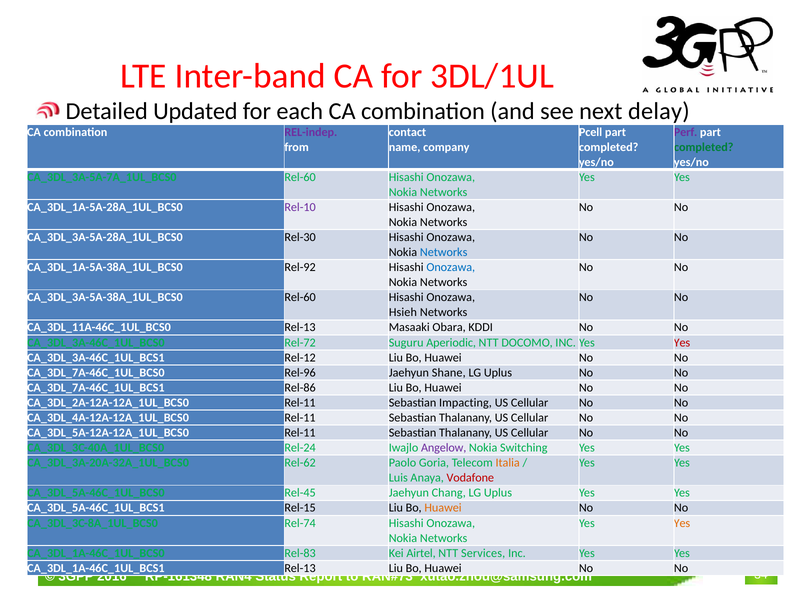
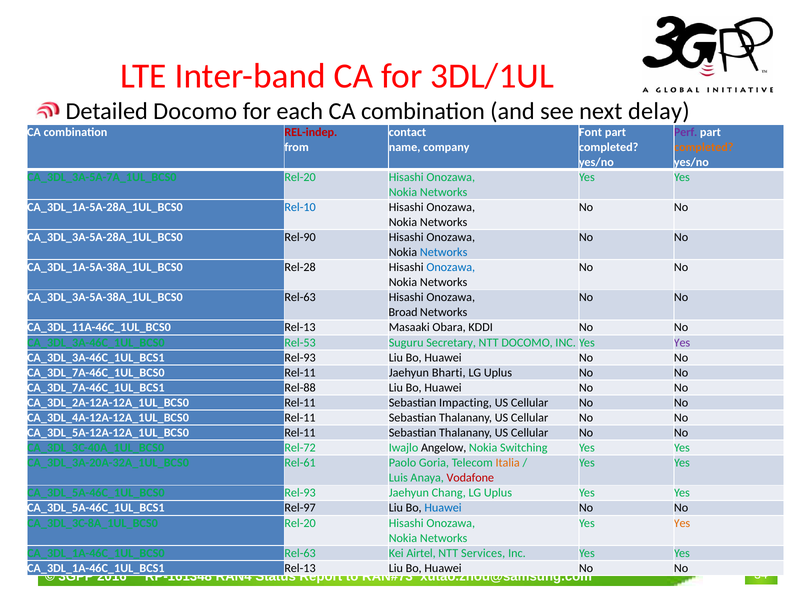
Detailed Updated: Updated -> Docomo
REL-indep colour: purple -> red
Pcell: Pcell -> Font
completed at (704, 147) colour: green -> orange
Rel-60 at (300, 177): Rel-60 -> Rel-20
Rel-10 colour: purple -> blue
Rel-30: Rel-30 -> Rel-90
Rel-92: Rel-92 -> Rel-28
Rel-60 at (300, 297): Rel-60 -> Rel-63
Hsieh: Hsieh -> Broad
Rel-72: Rel-72 -> Rel-53
Aperiodic: Aperiodic -> Secretary
Yes at (682, 343) colour: red -> purple
Rel-12 at (300, 358): Rel-12 -> Rel-93
Rel-96 at (300, 373): Rel-96 -> Rel-11
Shane: Shane -> Bharti
Rel-86: Rel-86 -> Rel-88
Rel-24: Rel-24 -> Rel-72
Angelow colour: purple -> black
Rel-62: Rel-62 -> Rel-61
Rel-45 at (300, 493): Rel-45 -> Rel-93
Rel-15: Rel-15 -> Rel-97
Huawei at (443, 508) colour: orange -> blue
Rel-74 at (300, 523): Rel-74 -> Rel-20
Rel-83 at (300, 553): Rel-83 -> Rel-63
